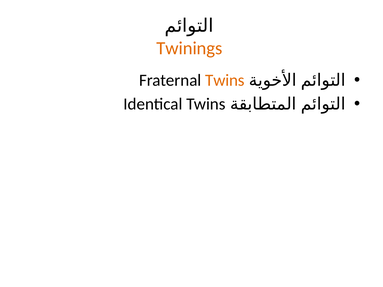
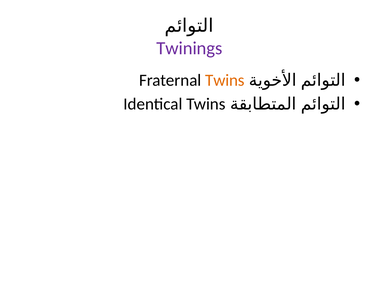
Twinings colour: orange -> purple
